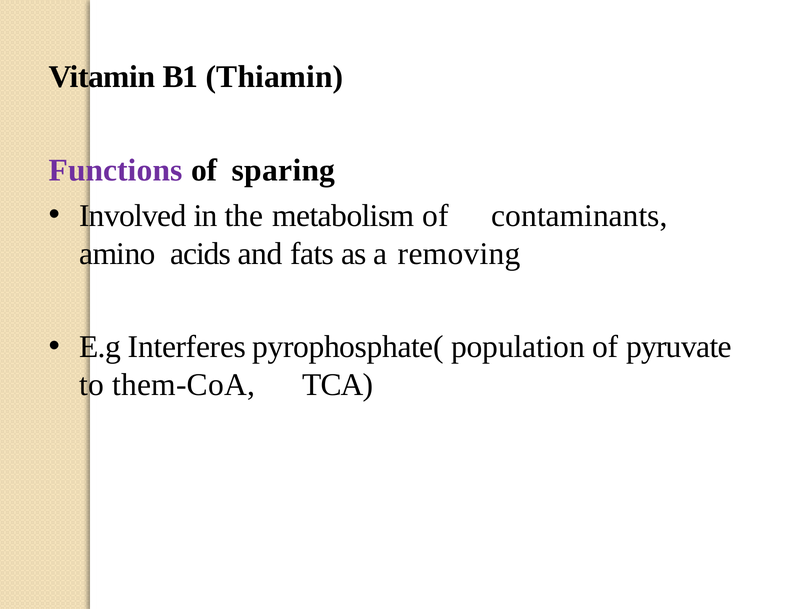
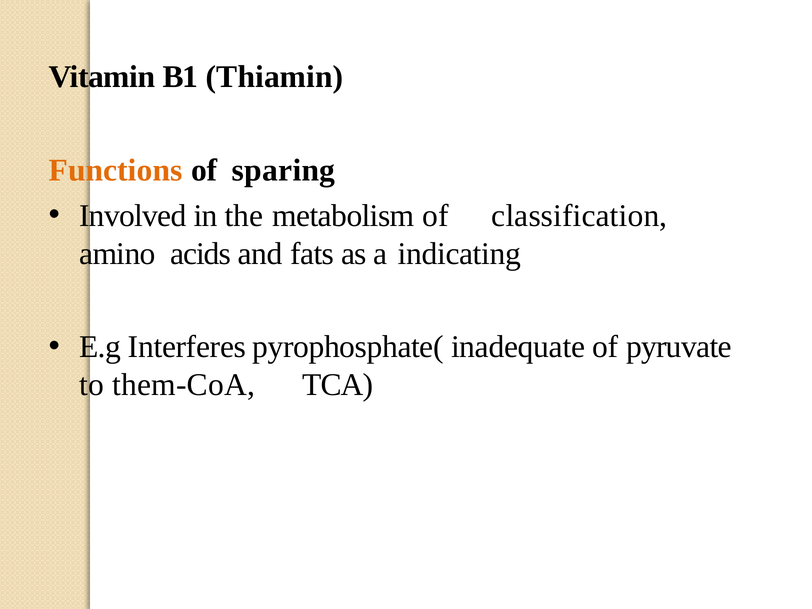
Functions colour: purple -> orange
contaminants: contaminants -> classification
removing: removing -> indicating
population: population -> inadequate
